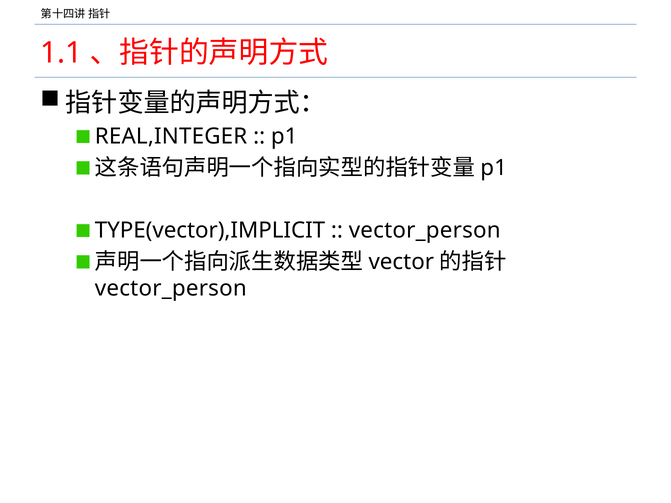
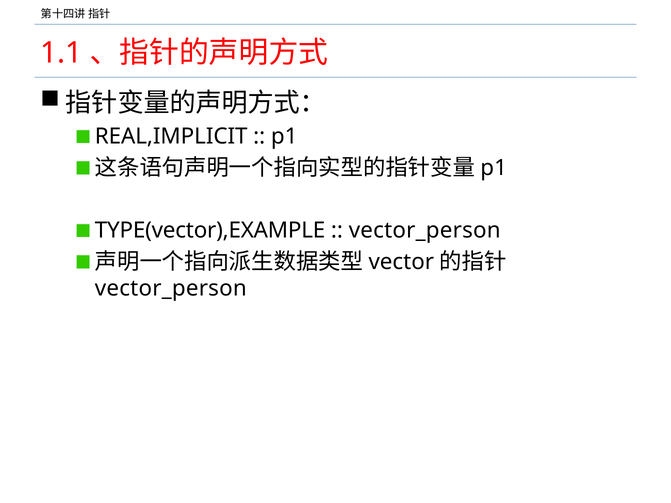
REAL,INTEGER: REAL,INTEGER -> REAL,IMPLICIT
TYPE(vector),IMPLICIT: TYPE(vector),IMPLICIT -> TYPE(vector),EXAMPLE
